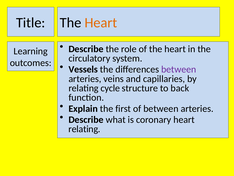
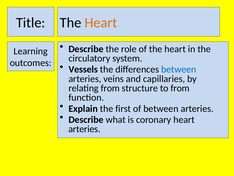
between at (179, 69) colour: purple -> blue
relating cycle: cycle -> from
to back: back -> from
relating at (84, 129): relating -> arteries
